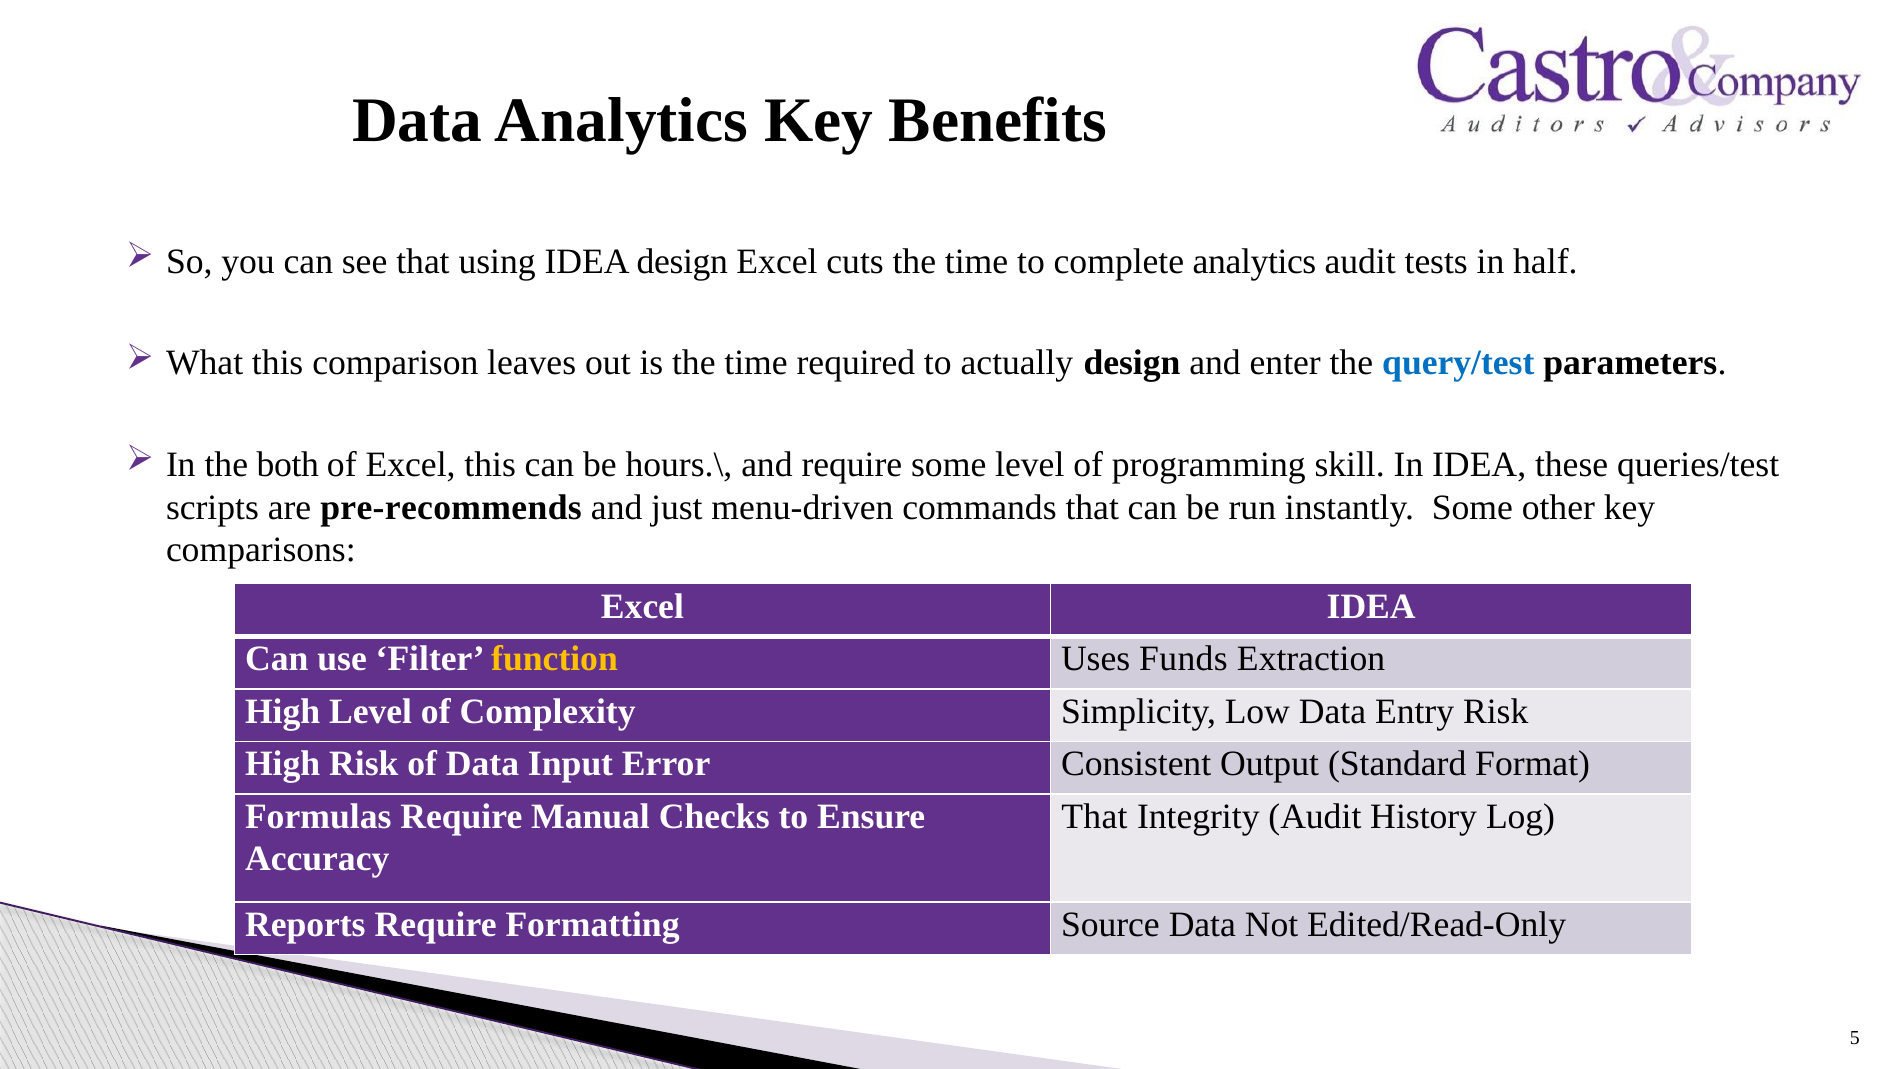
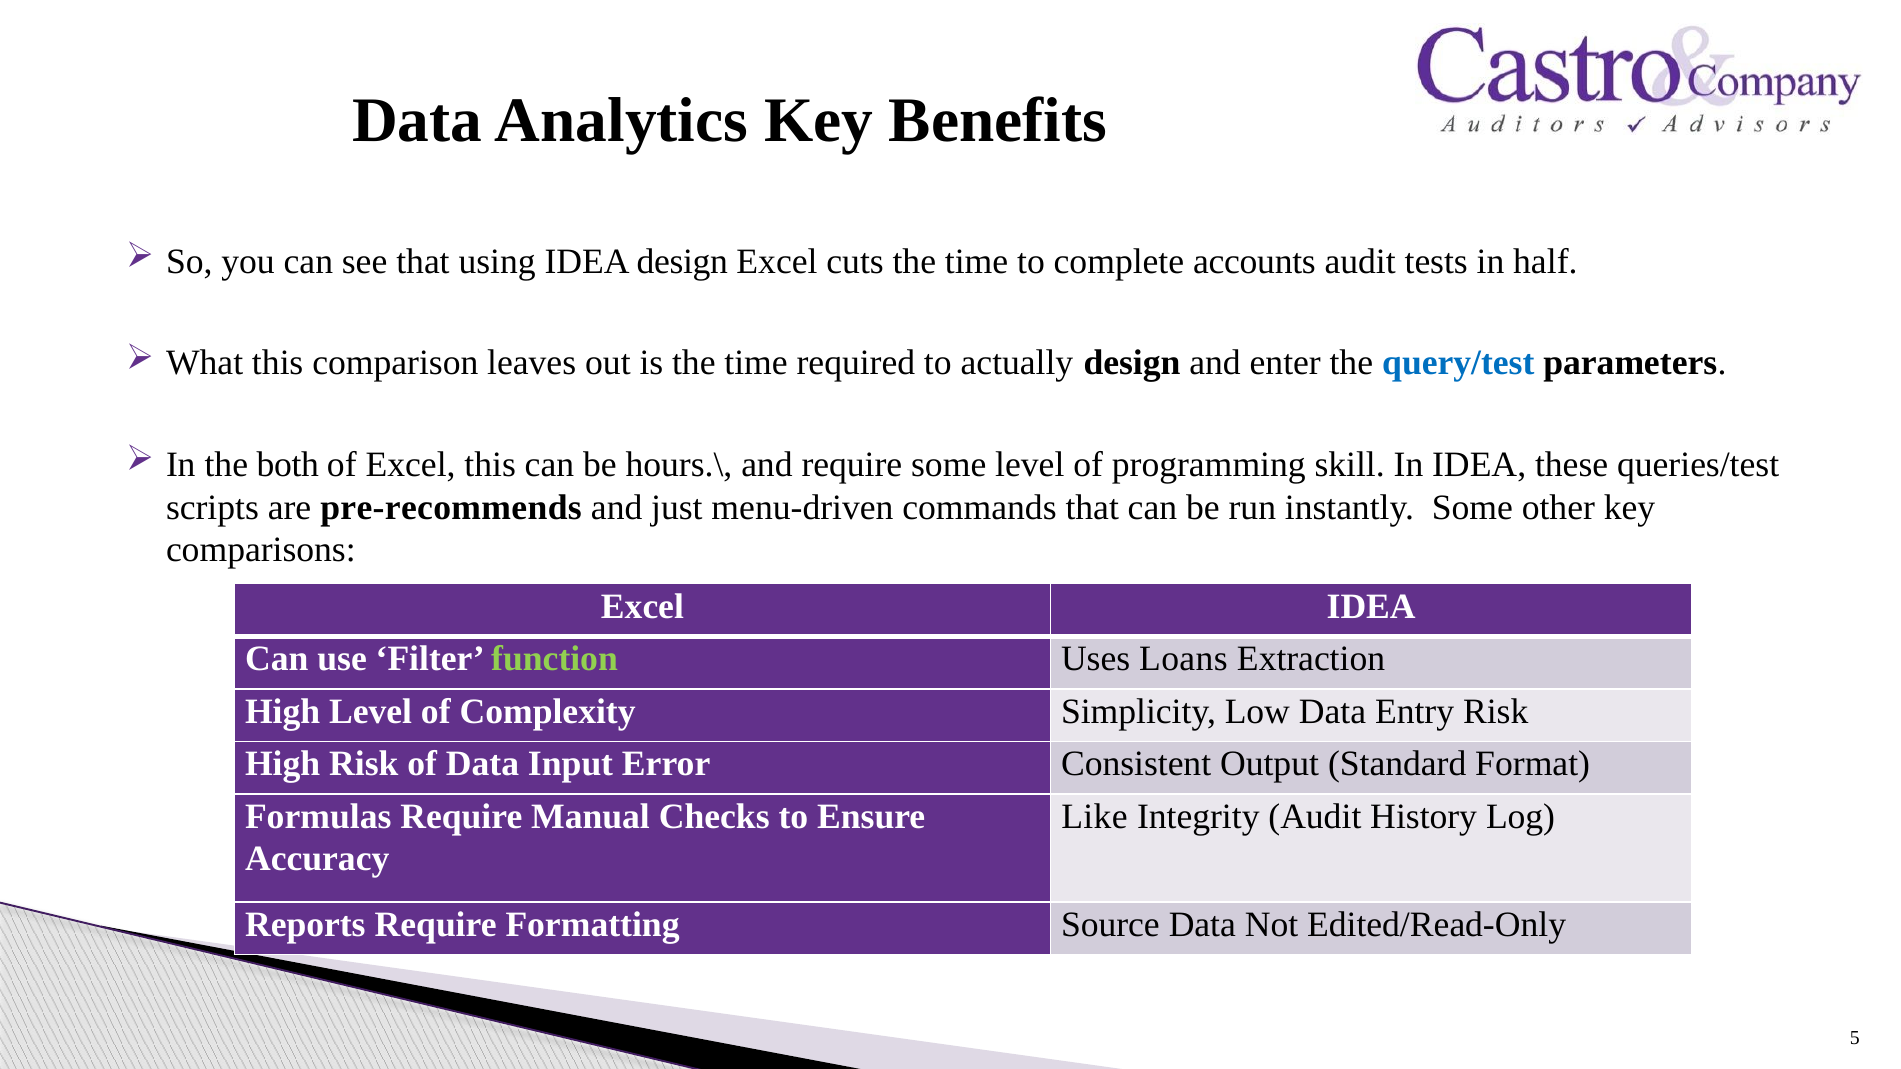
complete analytics: analytics -> accounts
function colour: yellow -> light green
Funds: Funds -> Loans
That at (1094, 817): That -> Like
